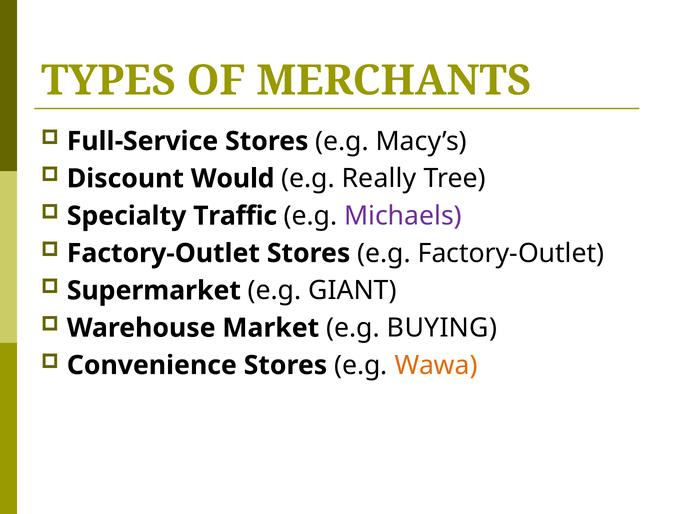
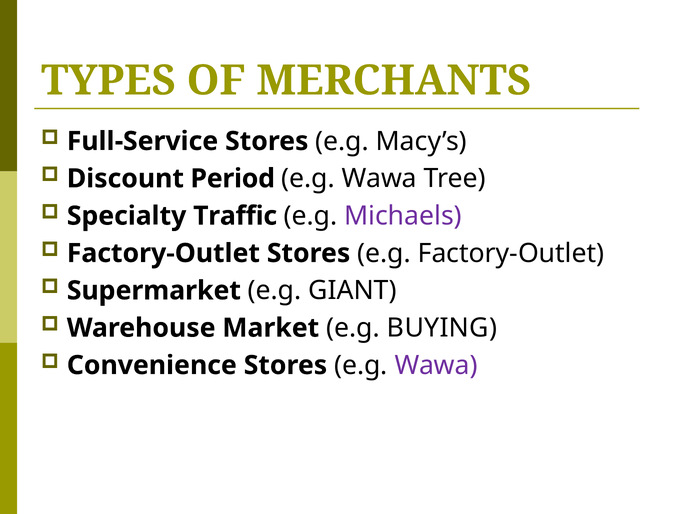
Would: Would -> Period
Really at (379, 178): Really -> Wawa
Wawa at (436, 365) colour: orange -> purple
